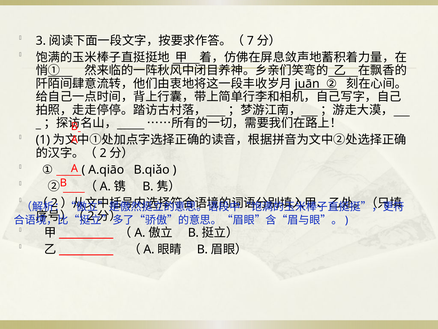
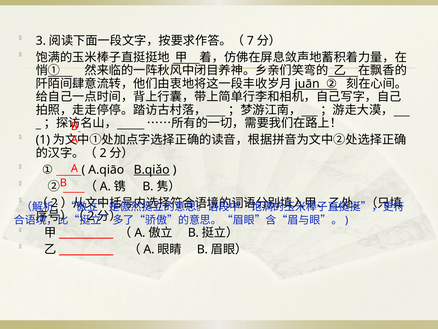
B.qiǎo underline: none -> present
